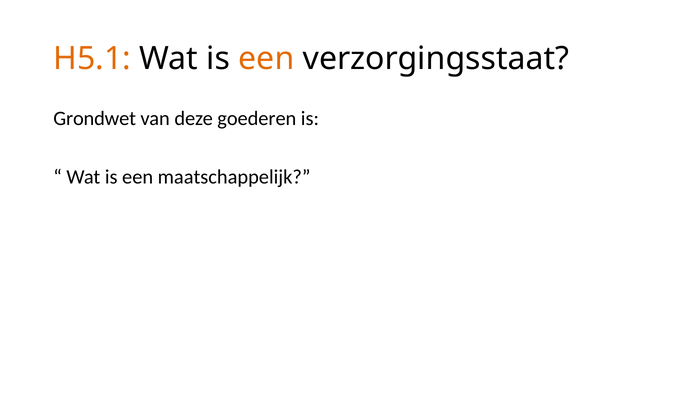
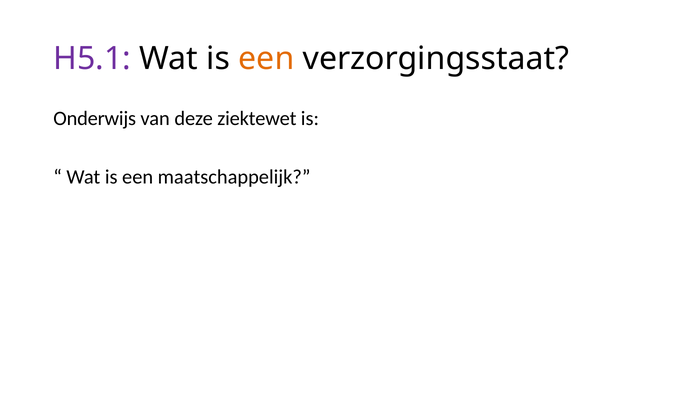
H5.1 colour: orange -> purple
Grondwet: Grondwet -> Onderwijs
goederen: goederen -> ziektewet
